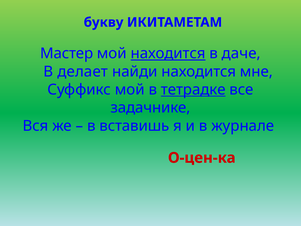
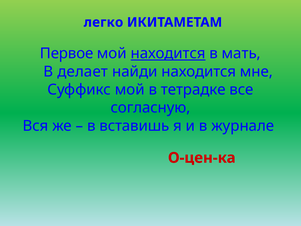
букву: букву -> легко
Мастер: Мастер -> Первое
даче: даче -> мать
тетрадке underline: present -> none
задачнике: задачнике -> согласную
